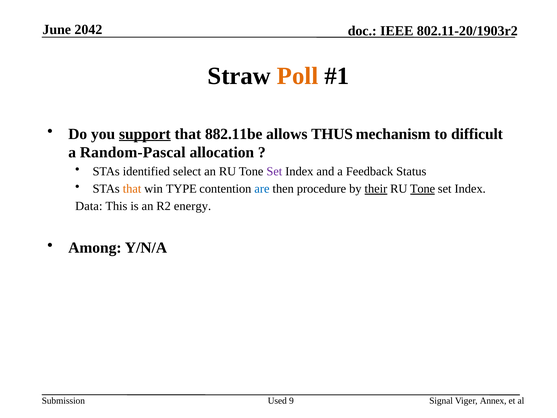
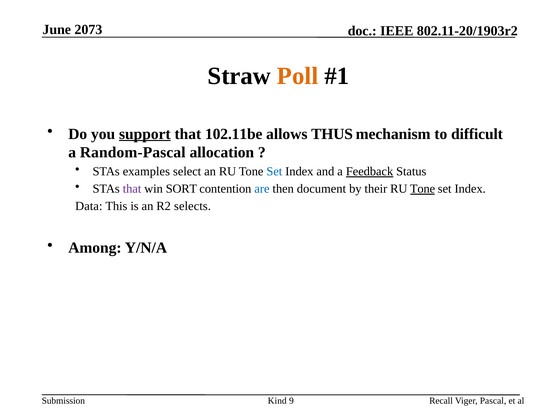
2042: 2042 -> 2073
882.11be: 882.11be -> 102.11be
identified: identified -> examples
Set at (274, 171) colour: purple -> blue
Feedback underline: none -> present
that at (132, 189) colour: orange -> purple
TYPE: TYPE -> SORT
procedure: procedure -> document
their underline: present -> none
energy: energy -> selects
Used: Used -> Kind
Signal: Signal -> Recall
Annex: Annex -> Pascal
